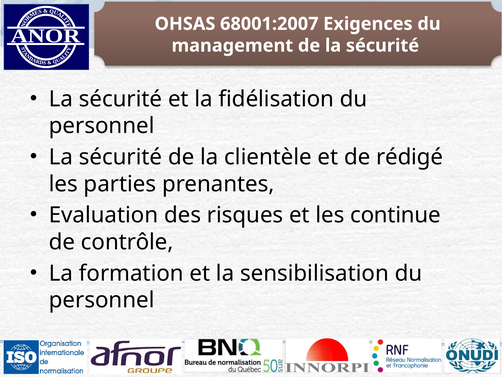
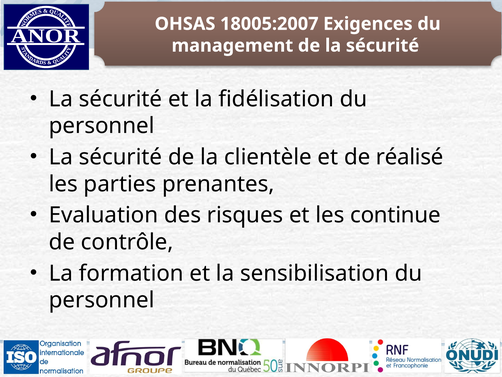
68001:2007: 68001:2007 -> 18005:2007
rédigé: rédigé -> réalisé
